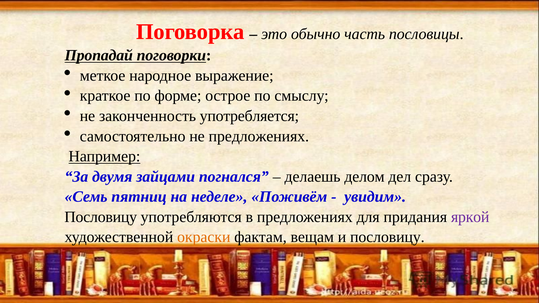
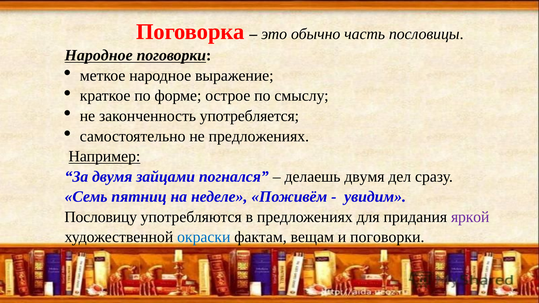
Пропадай at (99, 55): Пропадай -> Народное
делаешь делом: делом -> двумя
окраски colour: orange -> blue
и пословицу: пословицу -> поговорки
